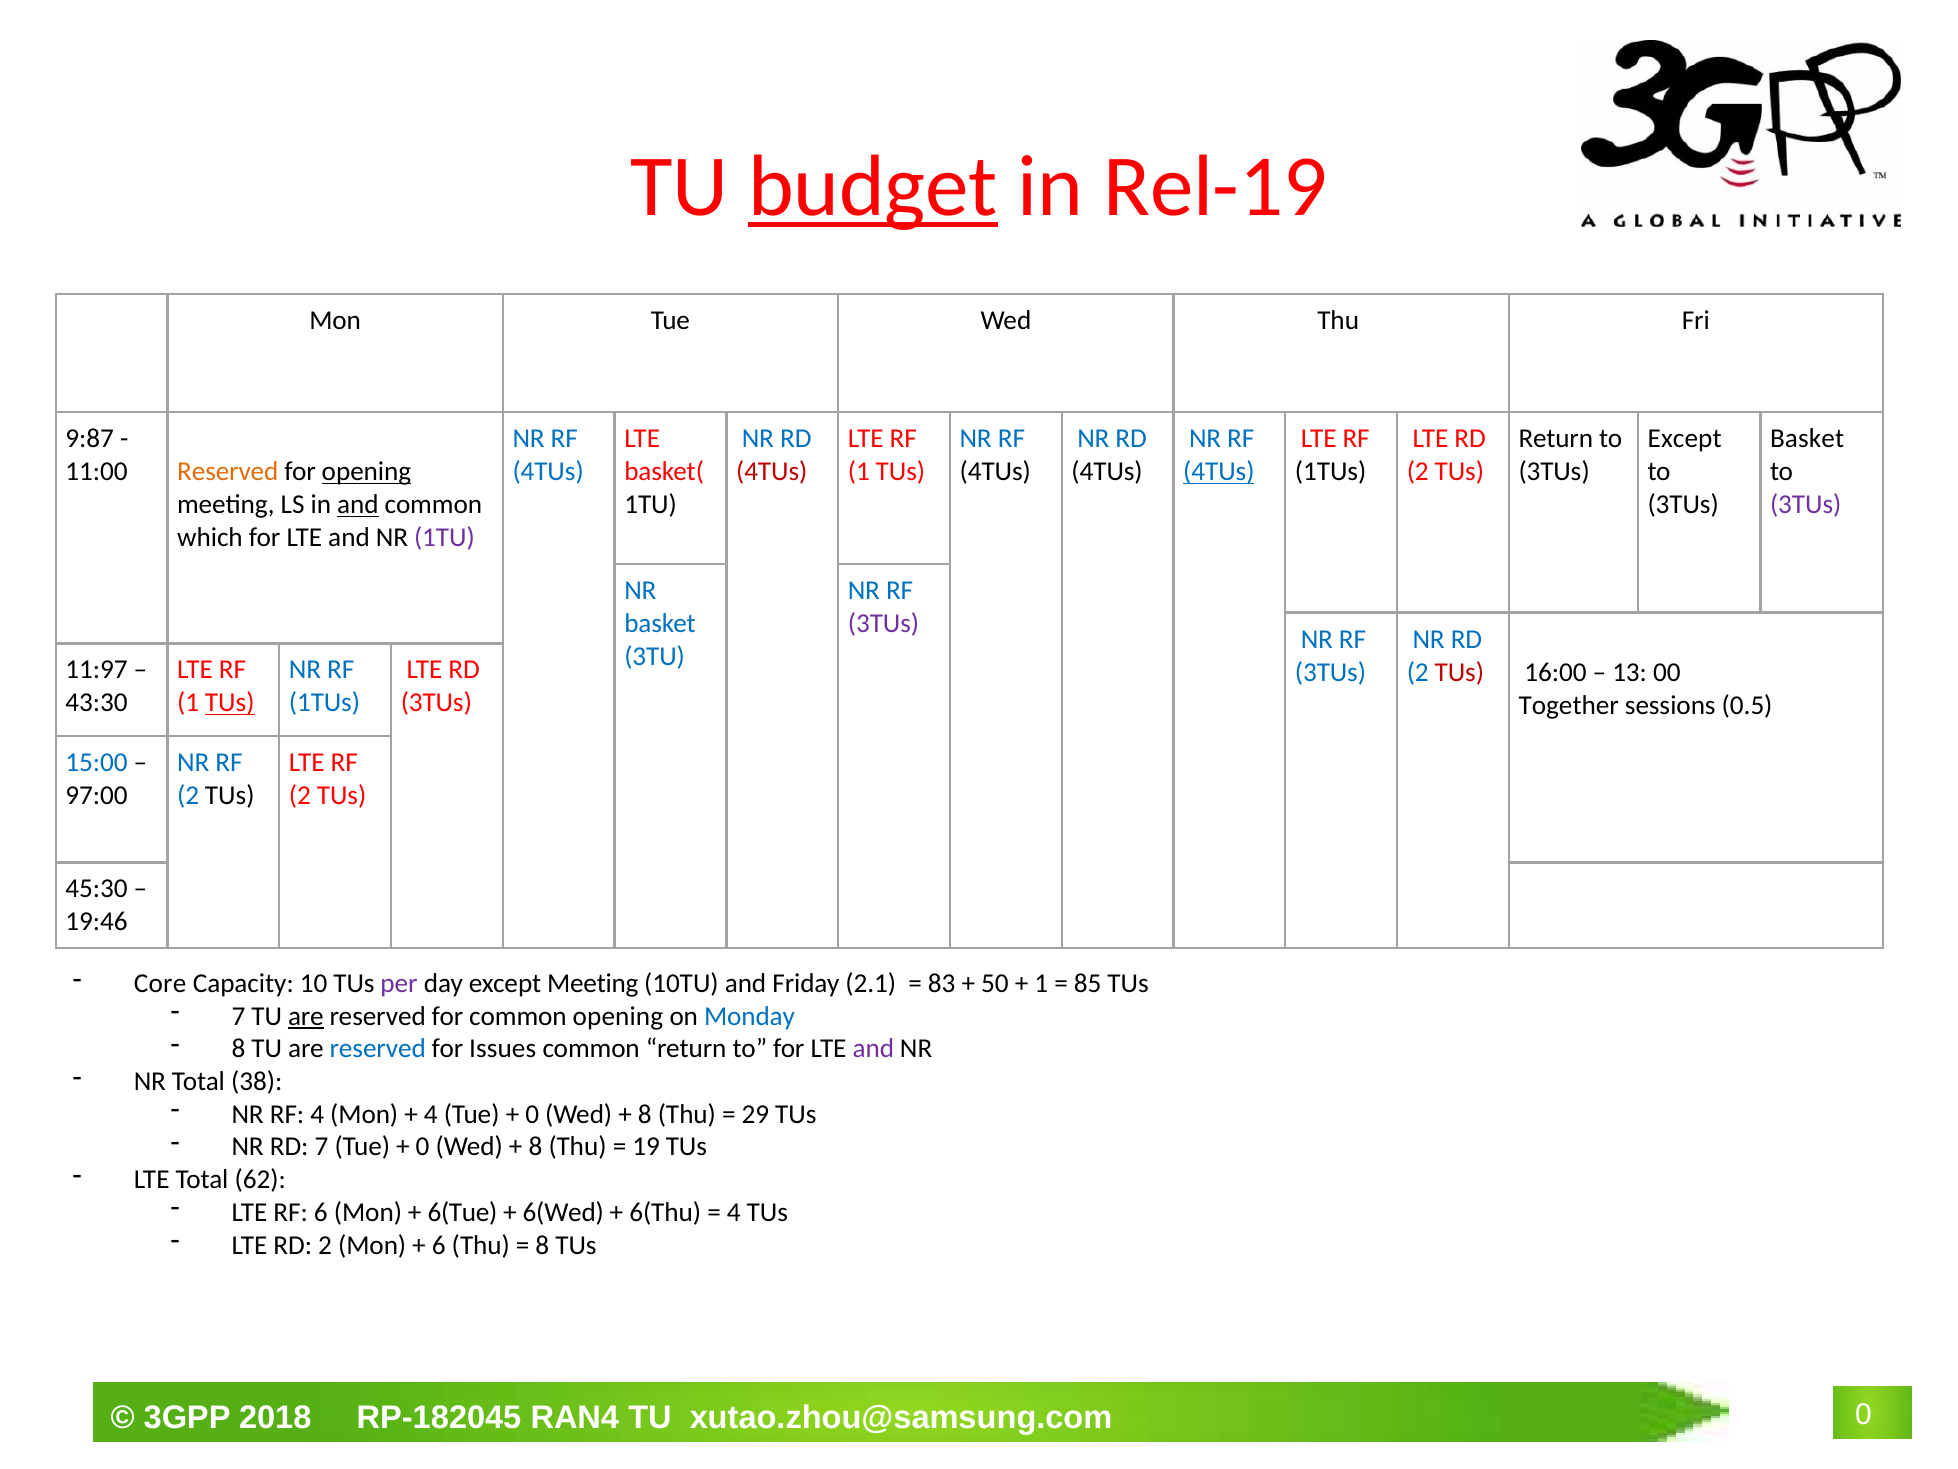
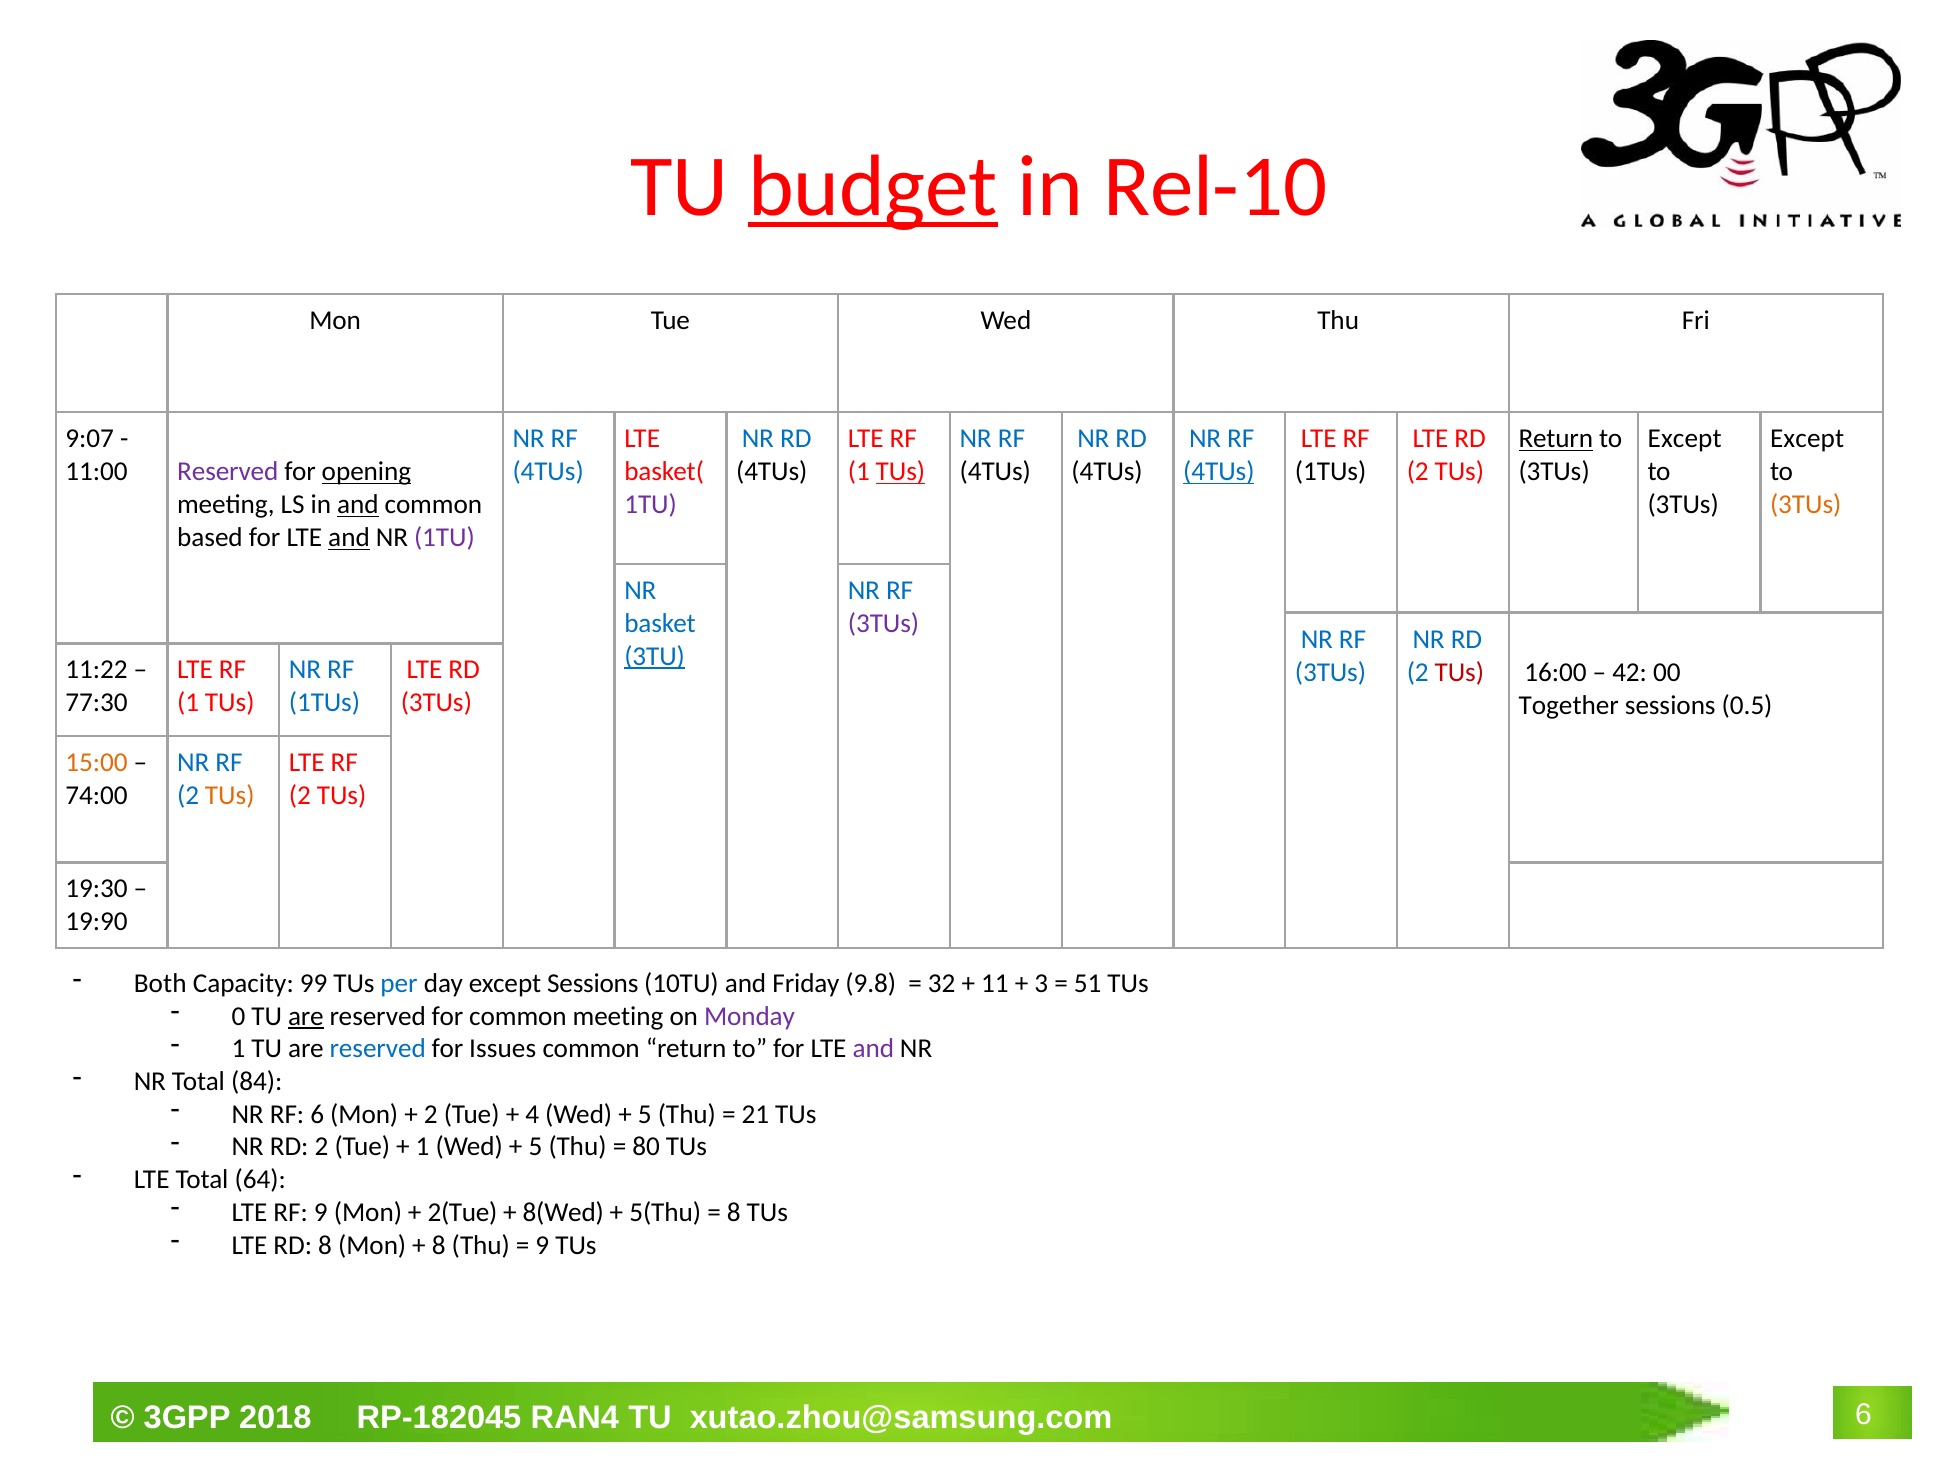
Rel-19: Rel-19 -> Rel-10
9:87: 9:87 -> 9:07
Return at (1556, 439) underline: none -> present
Basket at (1807, 439): Basket -> Except
Reserved at (228, 472) colour: orange -> purple
4TUs at (772, 472) colour: red -> black
TUs at (900, 472) underline: none -> present
1TU at (651, 505) colour: black -> purple
3TUs at (1806, 505) colour: purple -> orange
which: which -> based
and at (349, 538) underline: none -> present
3TU underline: none -> present
11:97: 11:97 -> 11:22
13: 13 -> 42
43:30: 43:30 -> 77:30
TUs at (230, 703) underline: present -> none
15:00 colour: blue -> orange
97:00: 97:00 -> 74:00
TUs at (230, 795) colour: black -> orange
45:30: 45:30 -> 19:30
19:46: 19:46 -> 19:90
Core: Core -> Both
10: 10 -> 99
per colour: purple -> blue
except Meeting: Meeting -> Sessions
2.1: 2.1 -> 9.8
83: 83 -> 32
50: 50 -> 11
1 at (1041, 983): 1 -> 3
85: 85 -> 51
7 at (239, 1016): 7 -> 0
common opening: opening -> meeting
Monday colour: blue -> purple
8 at (239, 1049): 8 -> 1
38: 38 -> 84
RF 4: 4 -> 6
4 at (431, 1114): 4 -> 2
0 at (532, 1114): 0 -> 4
8 at (645, 1114): 8 -> 5
29: 29 -> 21
7 at (321, 1147): 7 -> 2
0 at (423, 1147): 0 -> 1
8 at (535, 1147): 8 -> 5
19: 19 -> 80
62: 62 -> 64
RF 6: 6 -> 9
6(Tue: 6(Tue -> 2(Tue
6(Wed: 6(Wed -> 8(Wed
6(Thu: 6(Thu -> 5(Thu
4 at (734, 1212): 4 -> 8
2 at (325, 1245): 2 -> 8
6 at (439, 1245): 6 -> 8
8 at (542, 1245): 8 -> 9
0 at (1863, 1414): 0 -> 6
